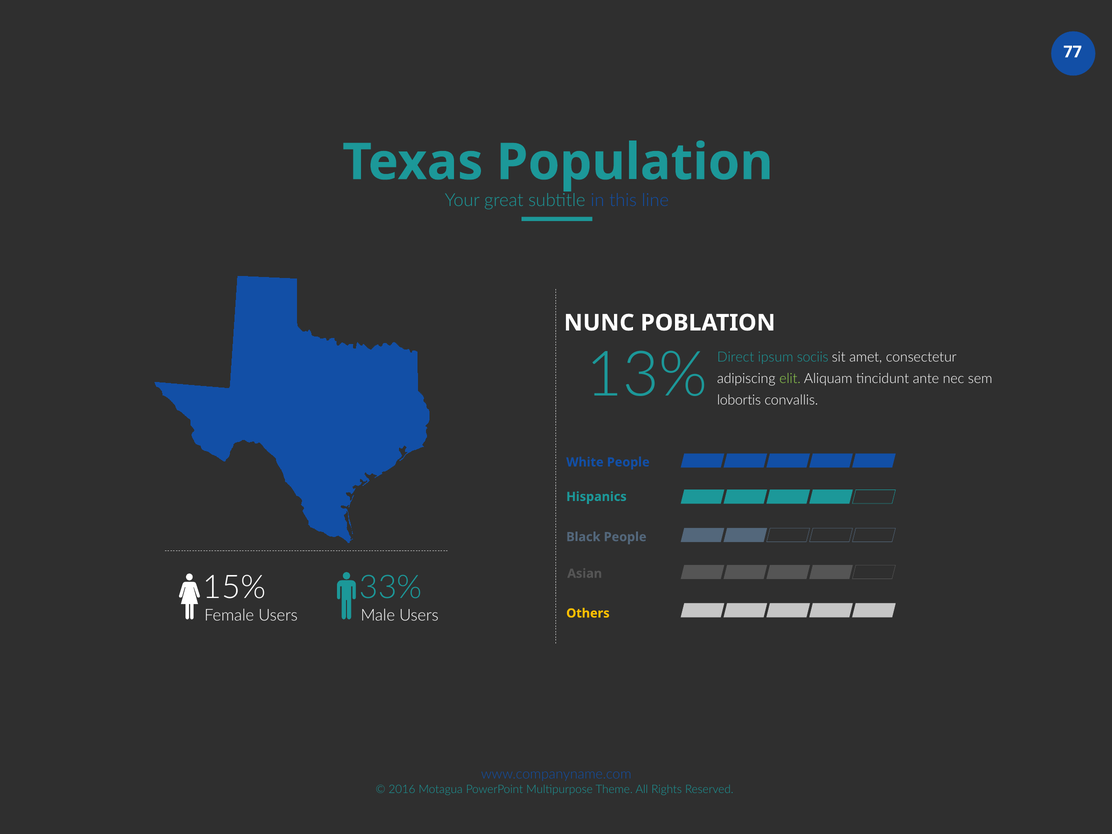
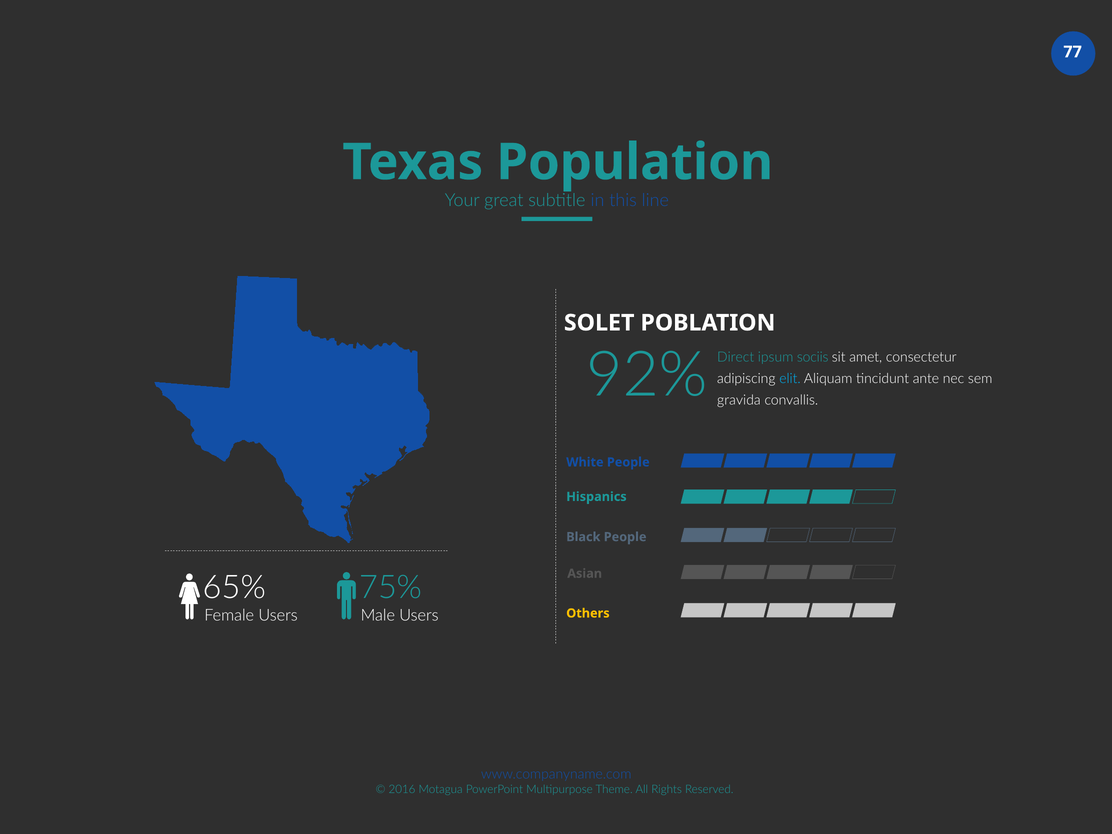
NUNC: NUNC -> SOLET
13%: 13% -> 92%
elit colour: light green -> light blue
lobortis: lobortis -> gravida
15%: 15% -> 65%
33%: 33% -> 75%
